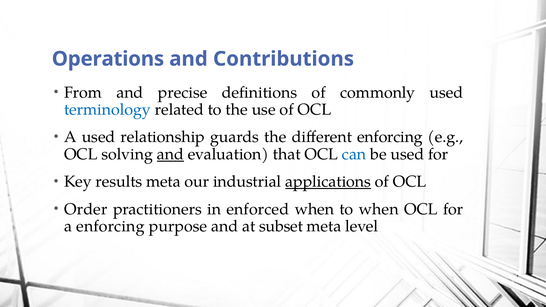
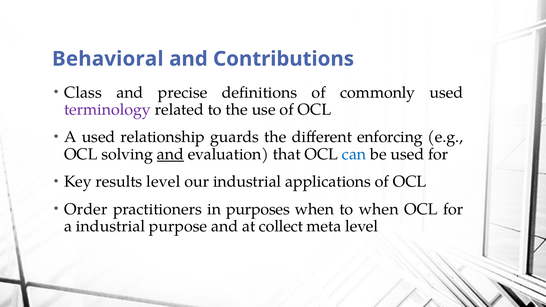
Operations: Operations -> Behavioral
From: From -> Class
terminology colour: blue -> purple
results meta: meta -> level
applications underline: present -> none
enforced: enforced -> purposes
a enforcing: enforcing -> industrial
subset: subset -> collect
